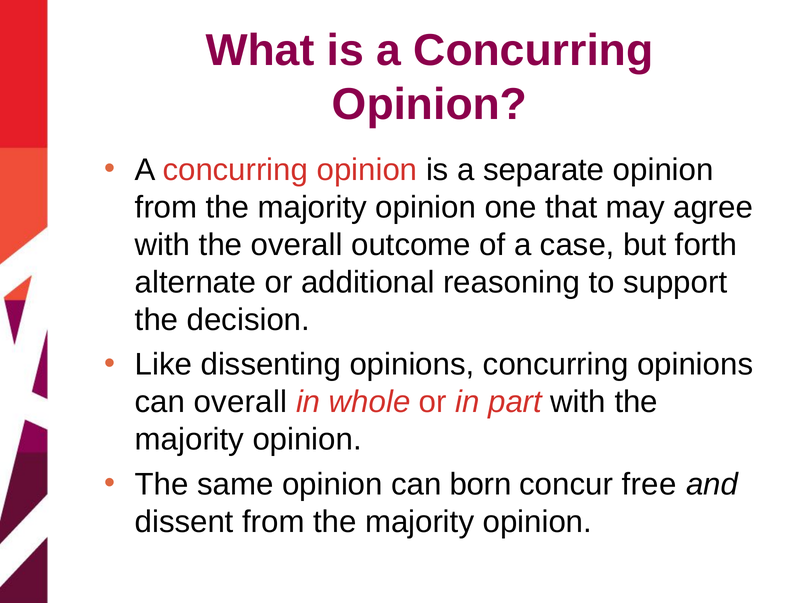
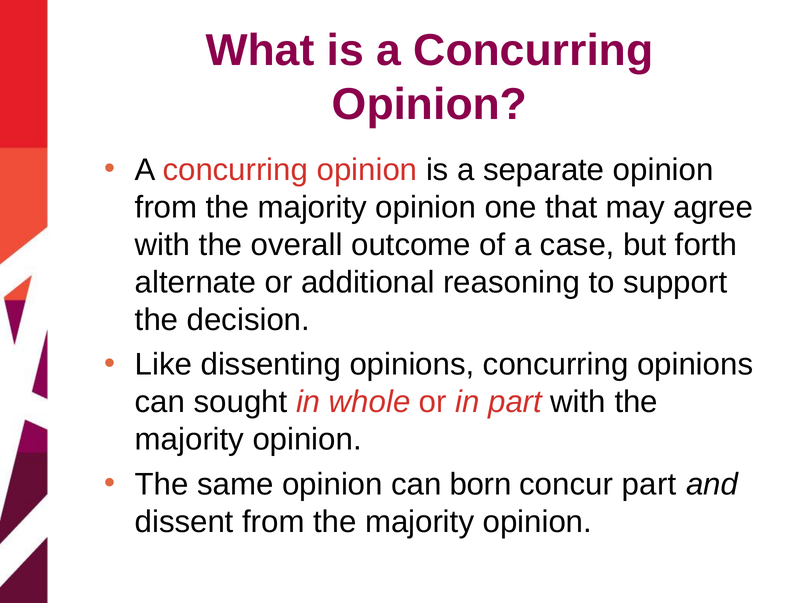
can overall: overall -> sought
concur free: free -> part
